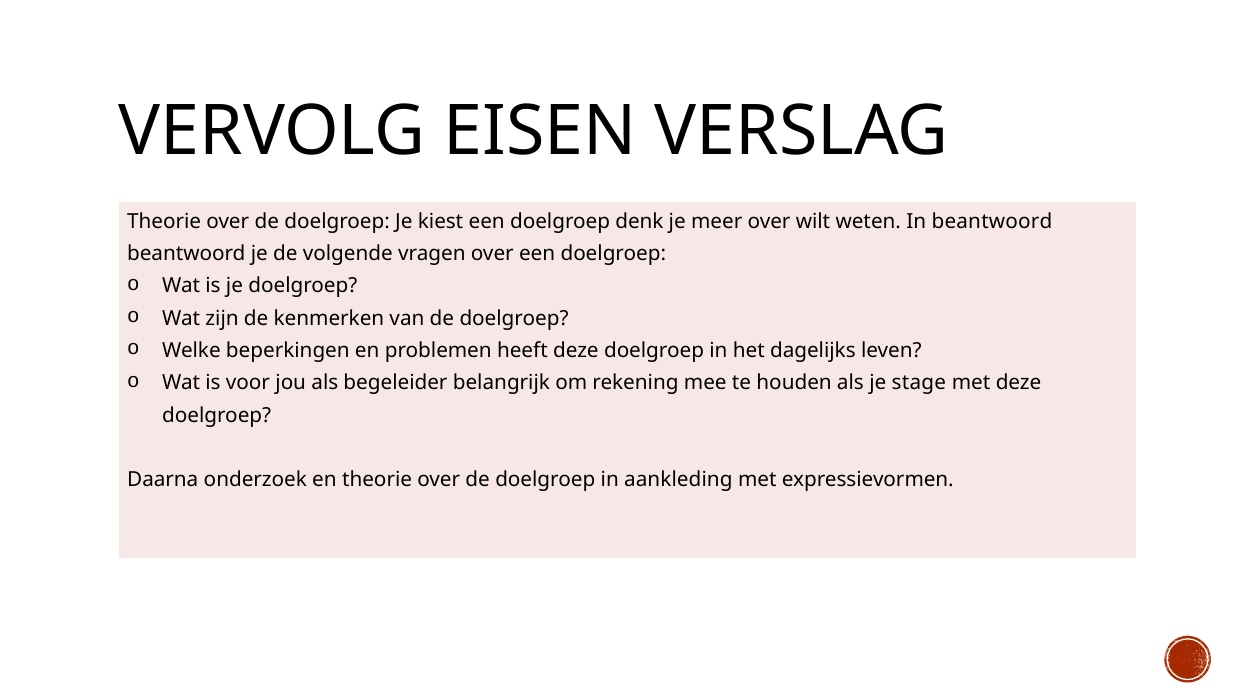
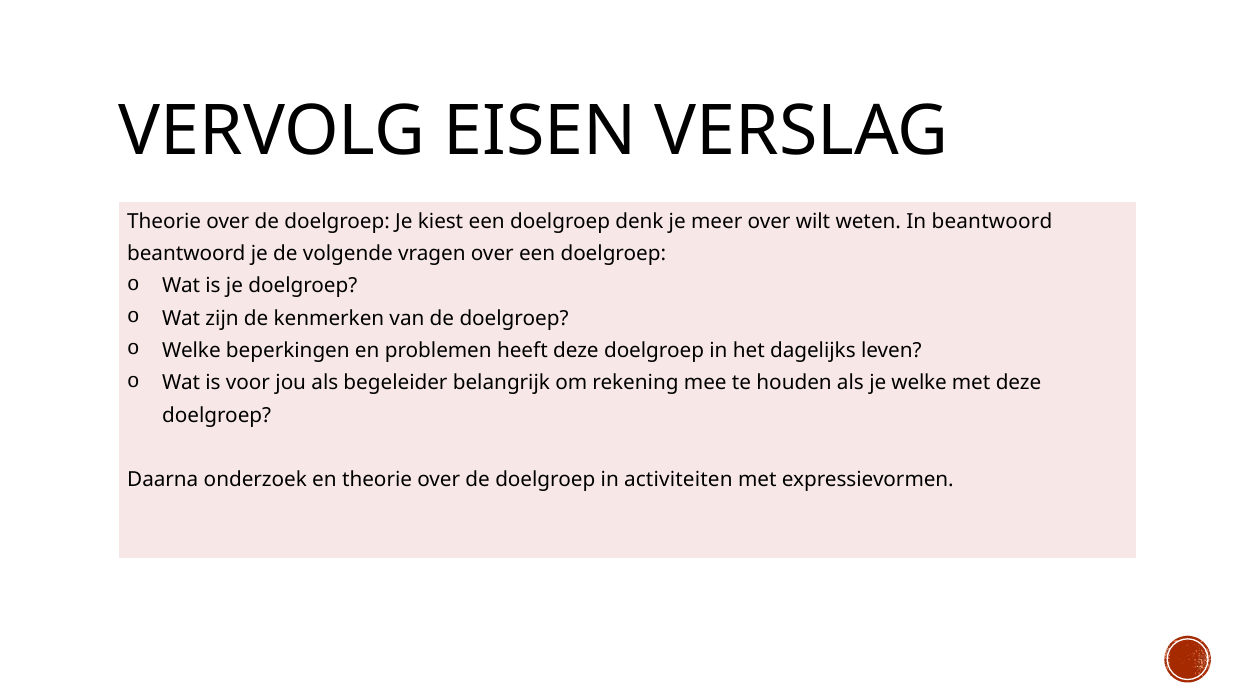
je stage: stage -> welke
aankleding: aankleding -> activiteiten
